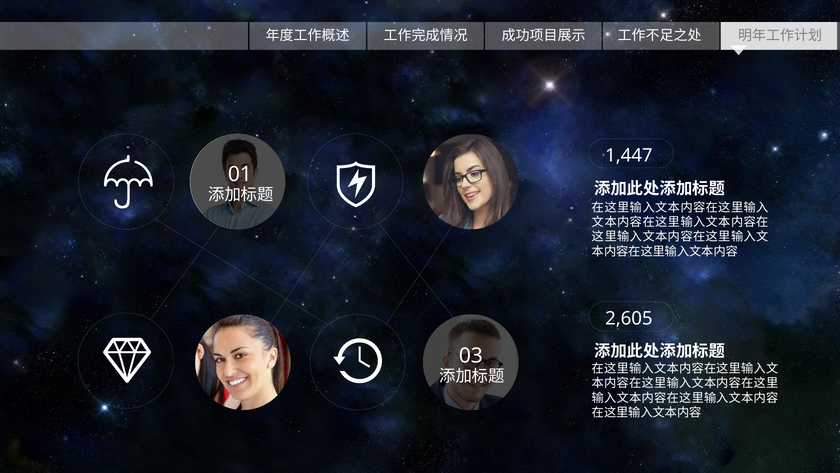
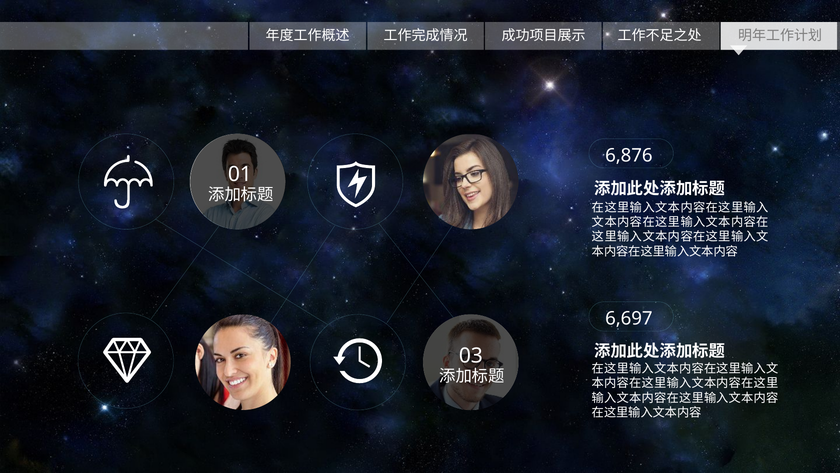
1,447: 1,447 -> 6,876
2,605: 2,605 -> 6,697
